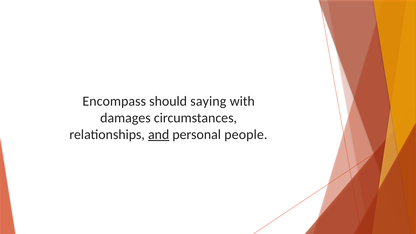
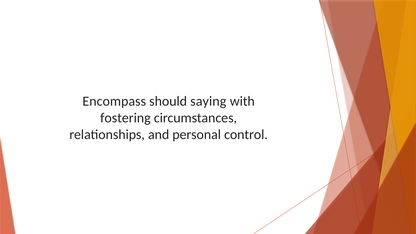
damages: damages -> fostering
and underline: present -> none
people: people -> control
